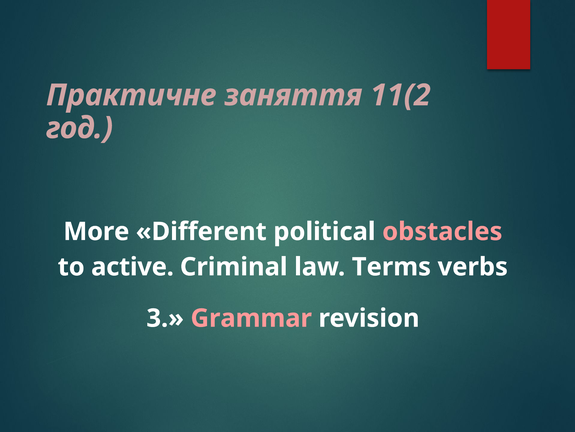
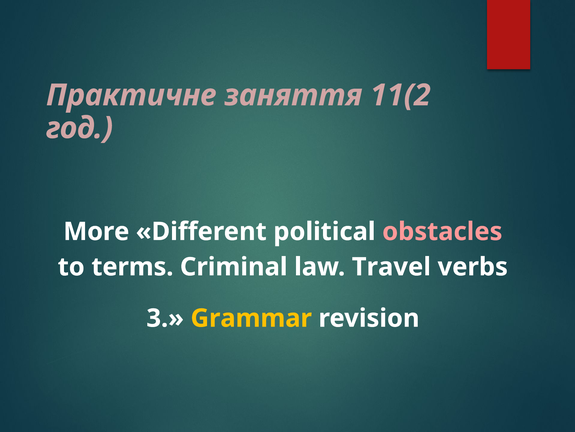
active: active -> terms
Terms: Terms -> Travel
Grammar colour: pink -> yellow
